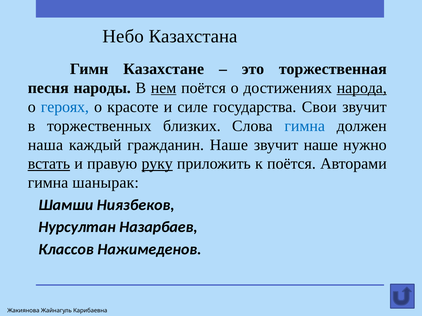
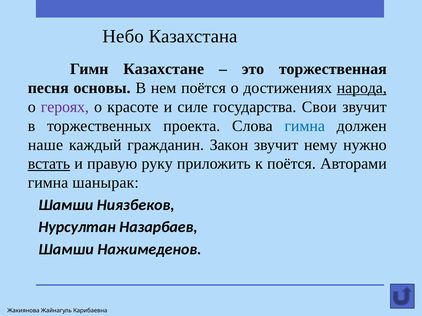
народы: народы -> основы
нем underline: present -> none
героях colour: blue -> purple
близких: близких -> проекта
наша: наша -> наше
гражданин Наше: Наше -> Закон
звучит наше: наше -> нему
руку underline: present -> none
Классов at (66, 250): Классов -> Шамши
